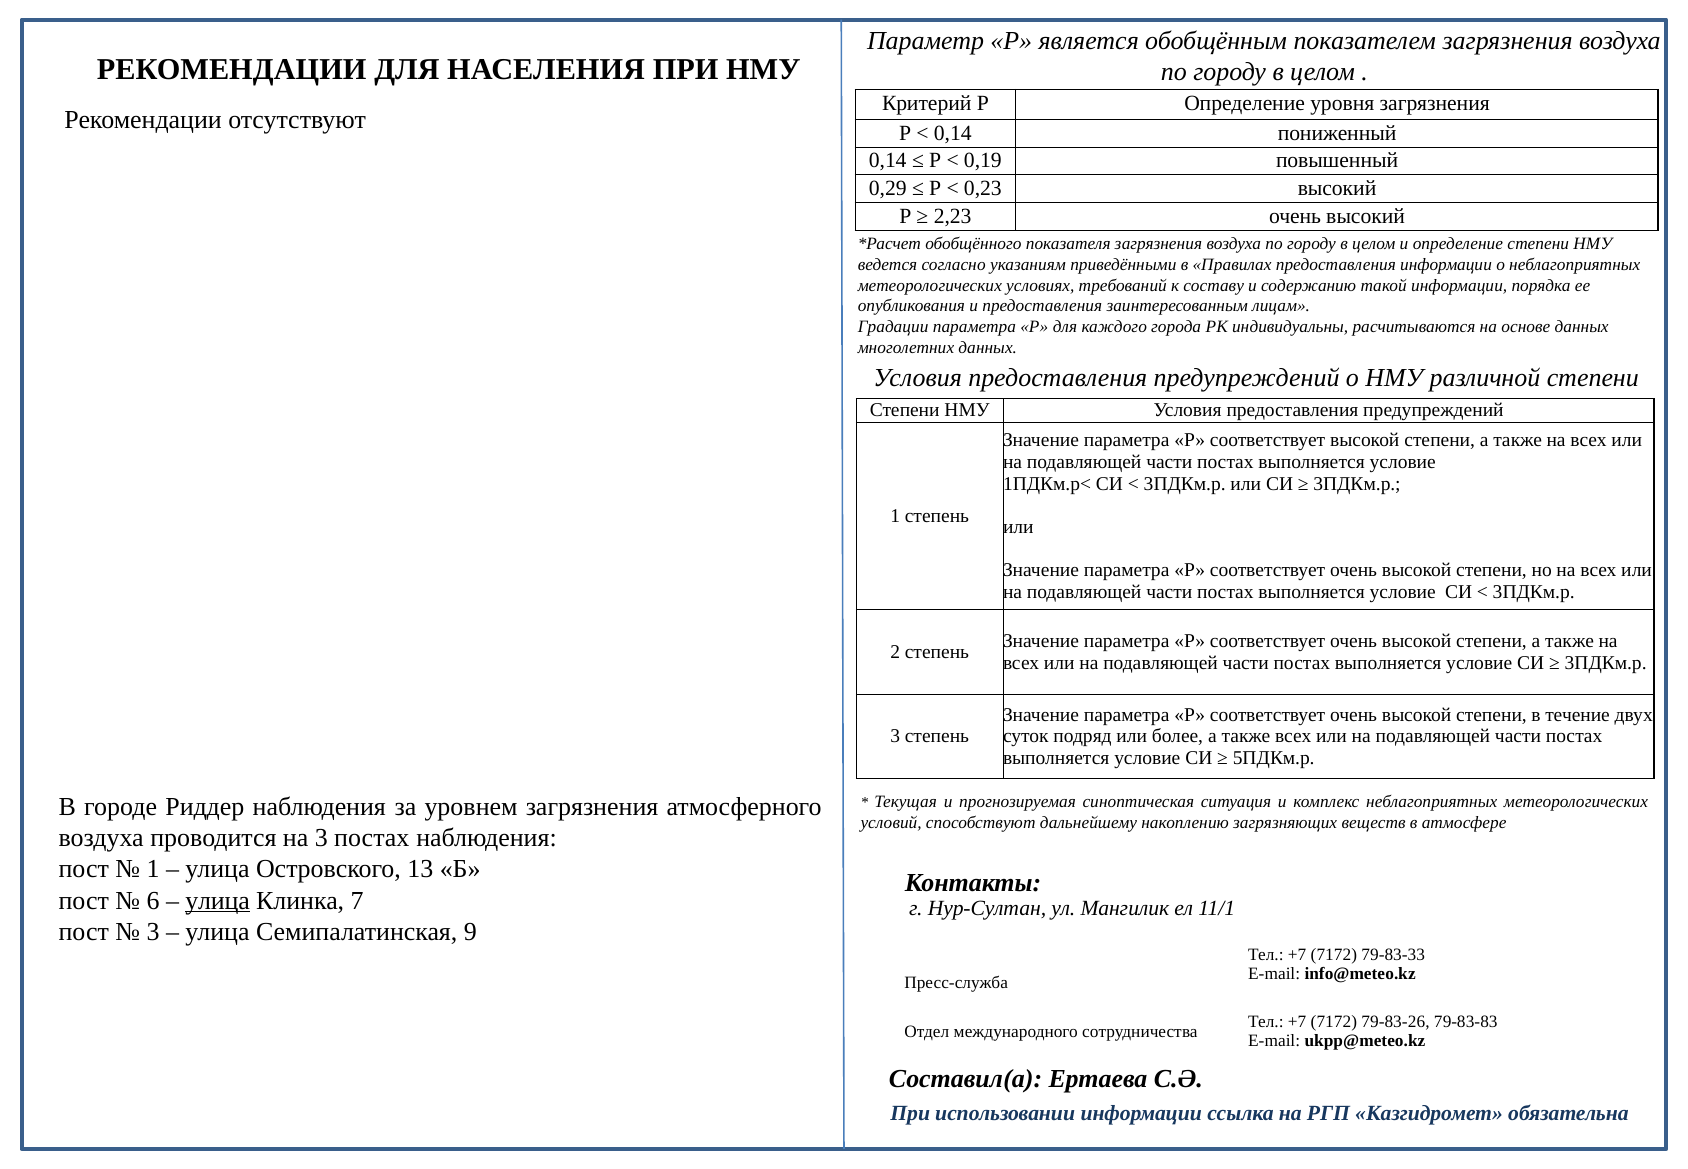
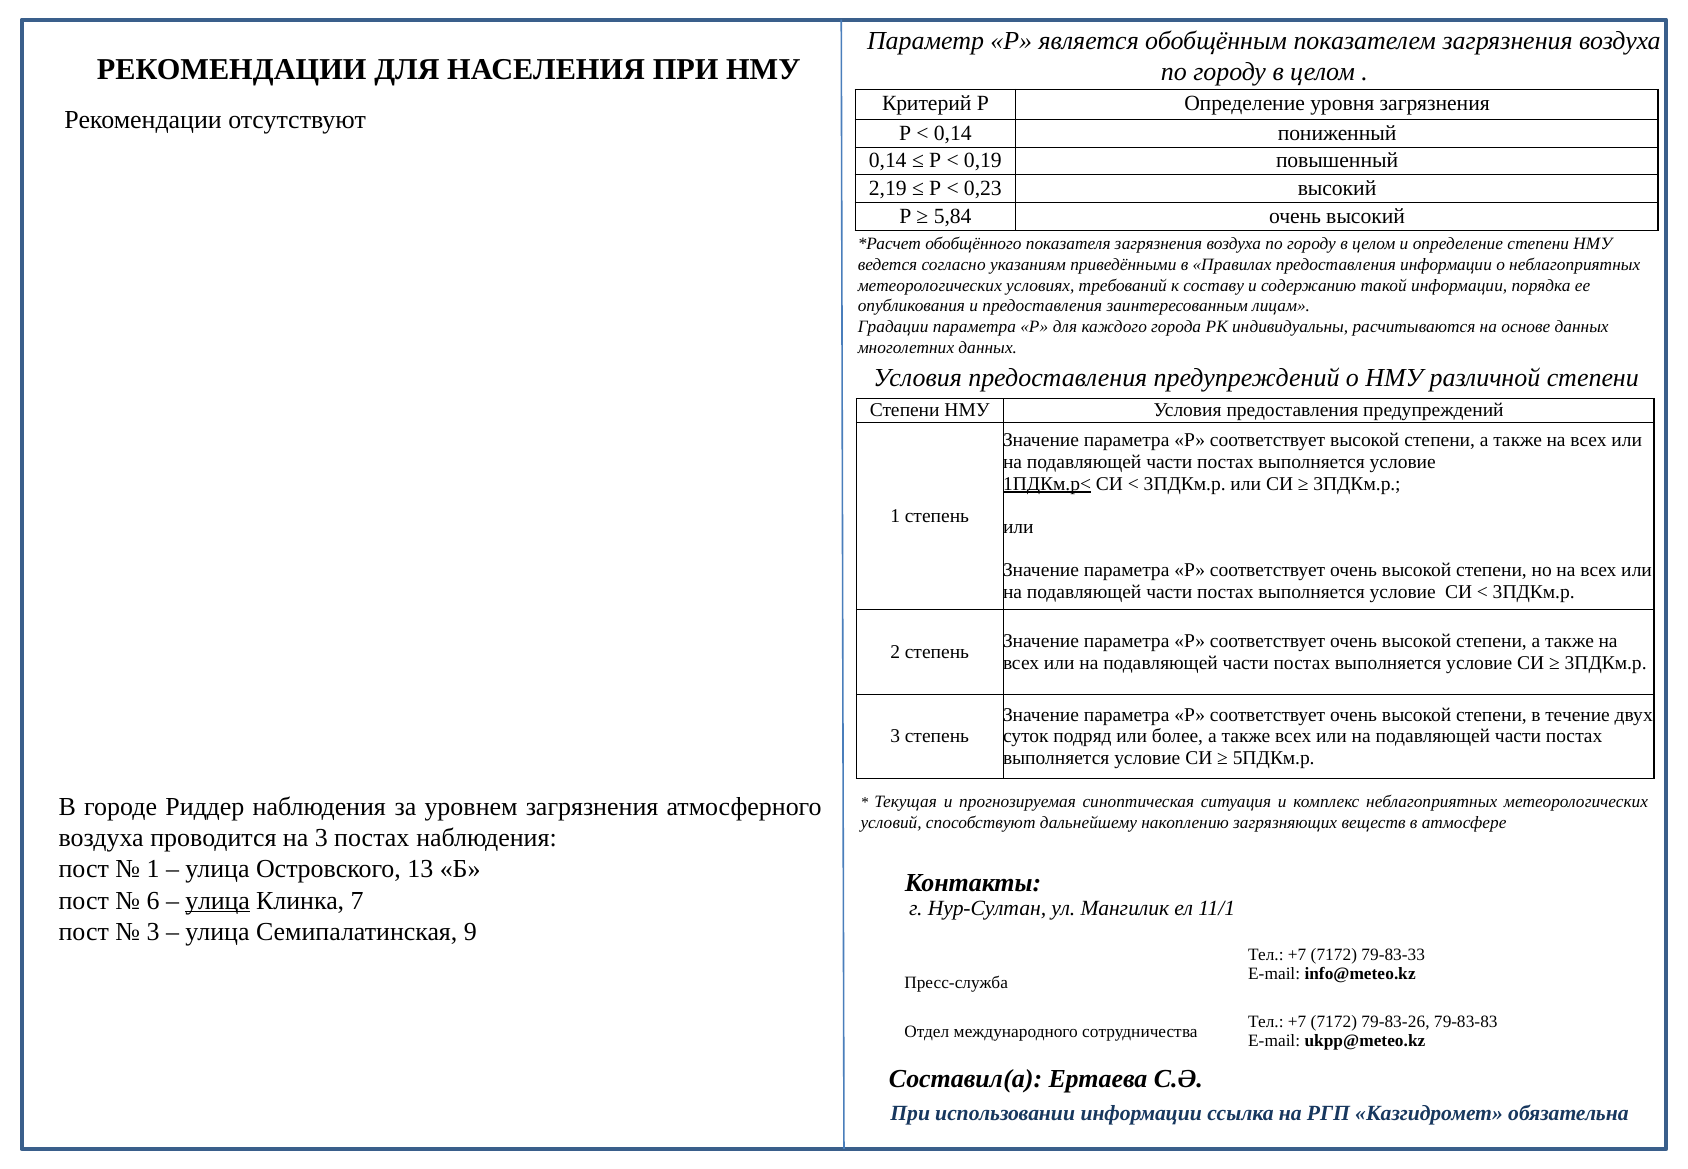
0,29: 0,29 -> 2,19
2,23: 2,23 -> 5,84
1ПДКм.р< underline: none -> present
